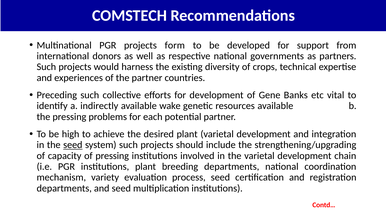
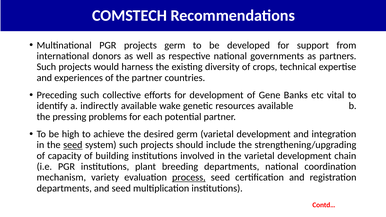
projects form: form -> germ
desired plant: plant -> germ
of pressing: pressing -> building
process underline: none -> present
